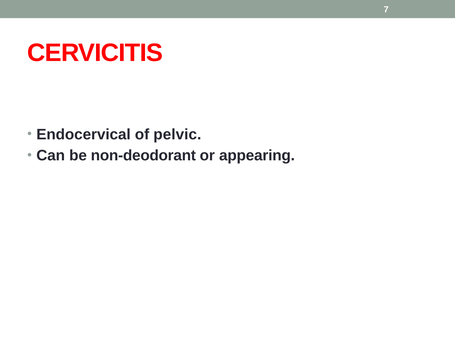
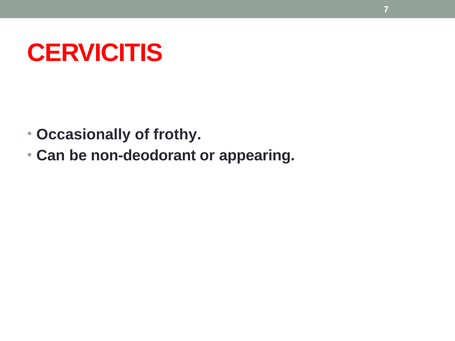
Endocervical: Endocervical -> Occasionally
pelvic: pelvic -> frothy
